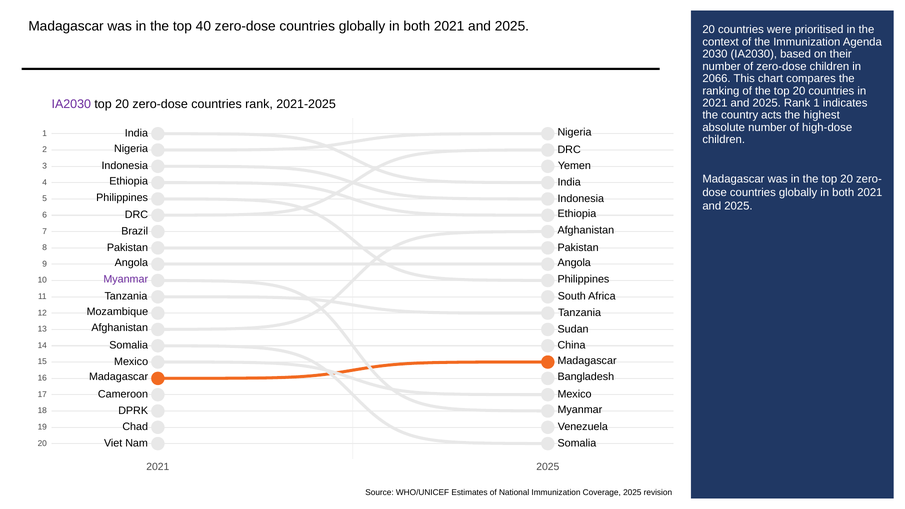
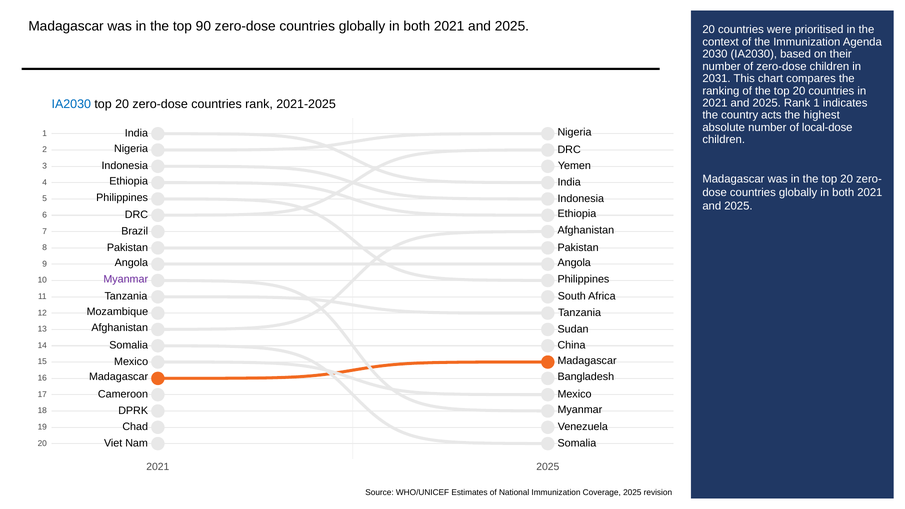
40: 40 -> 90
2066: 2066 -> 2031
IA2030 at (71, 104) colour: purple -> blue
high-dose: high-dose -> local-dose
